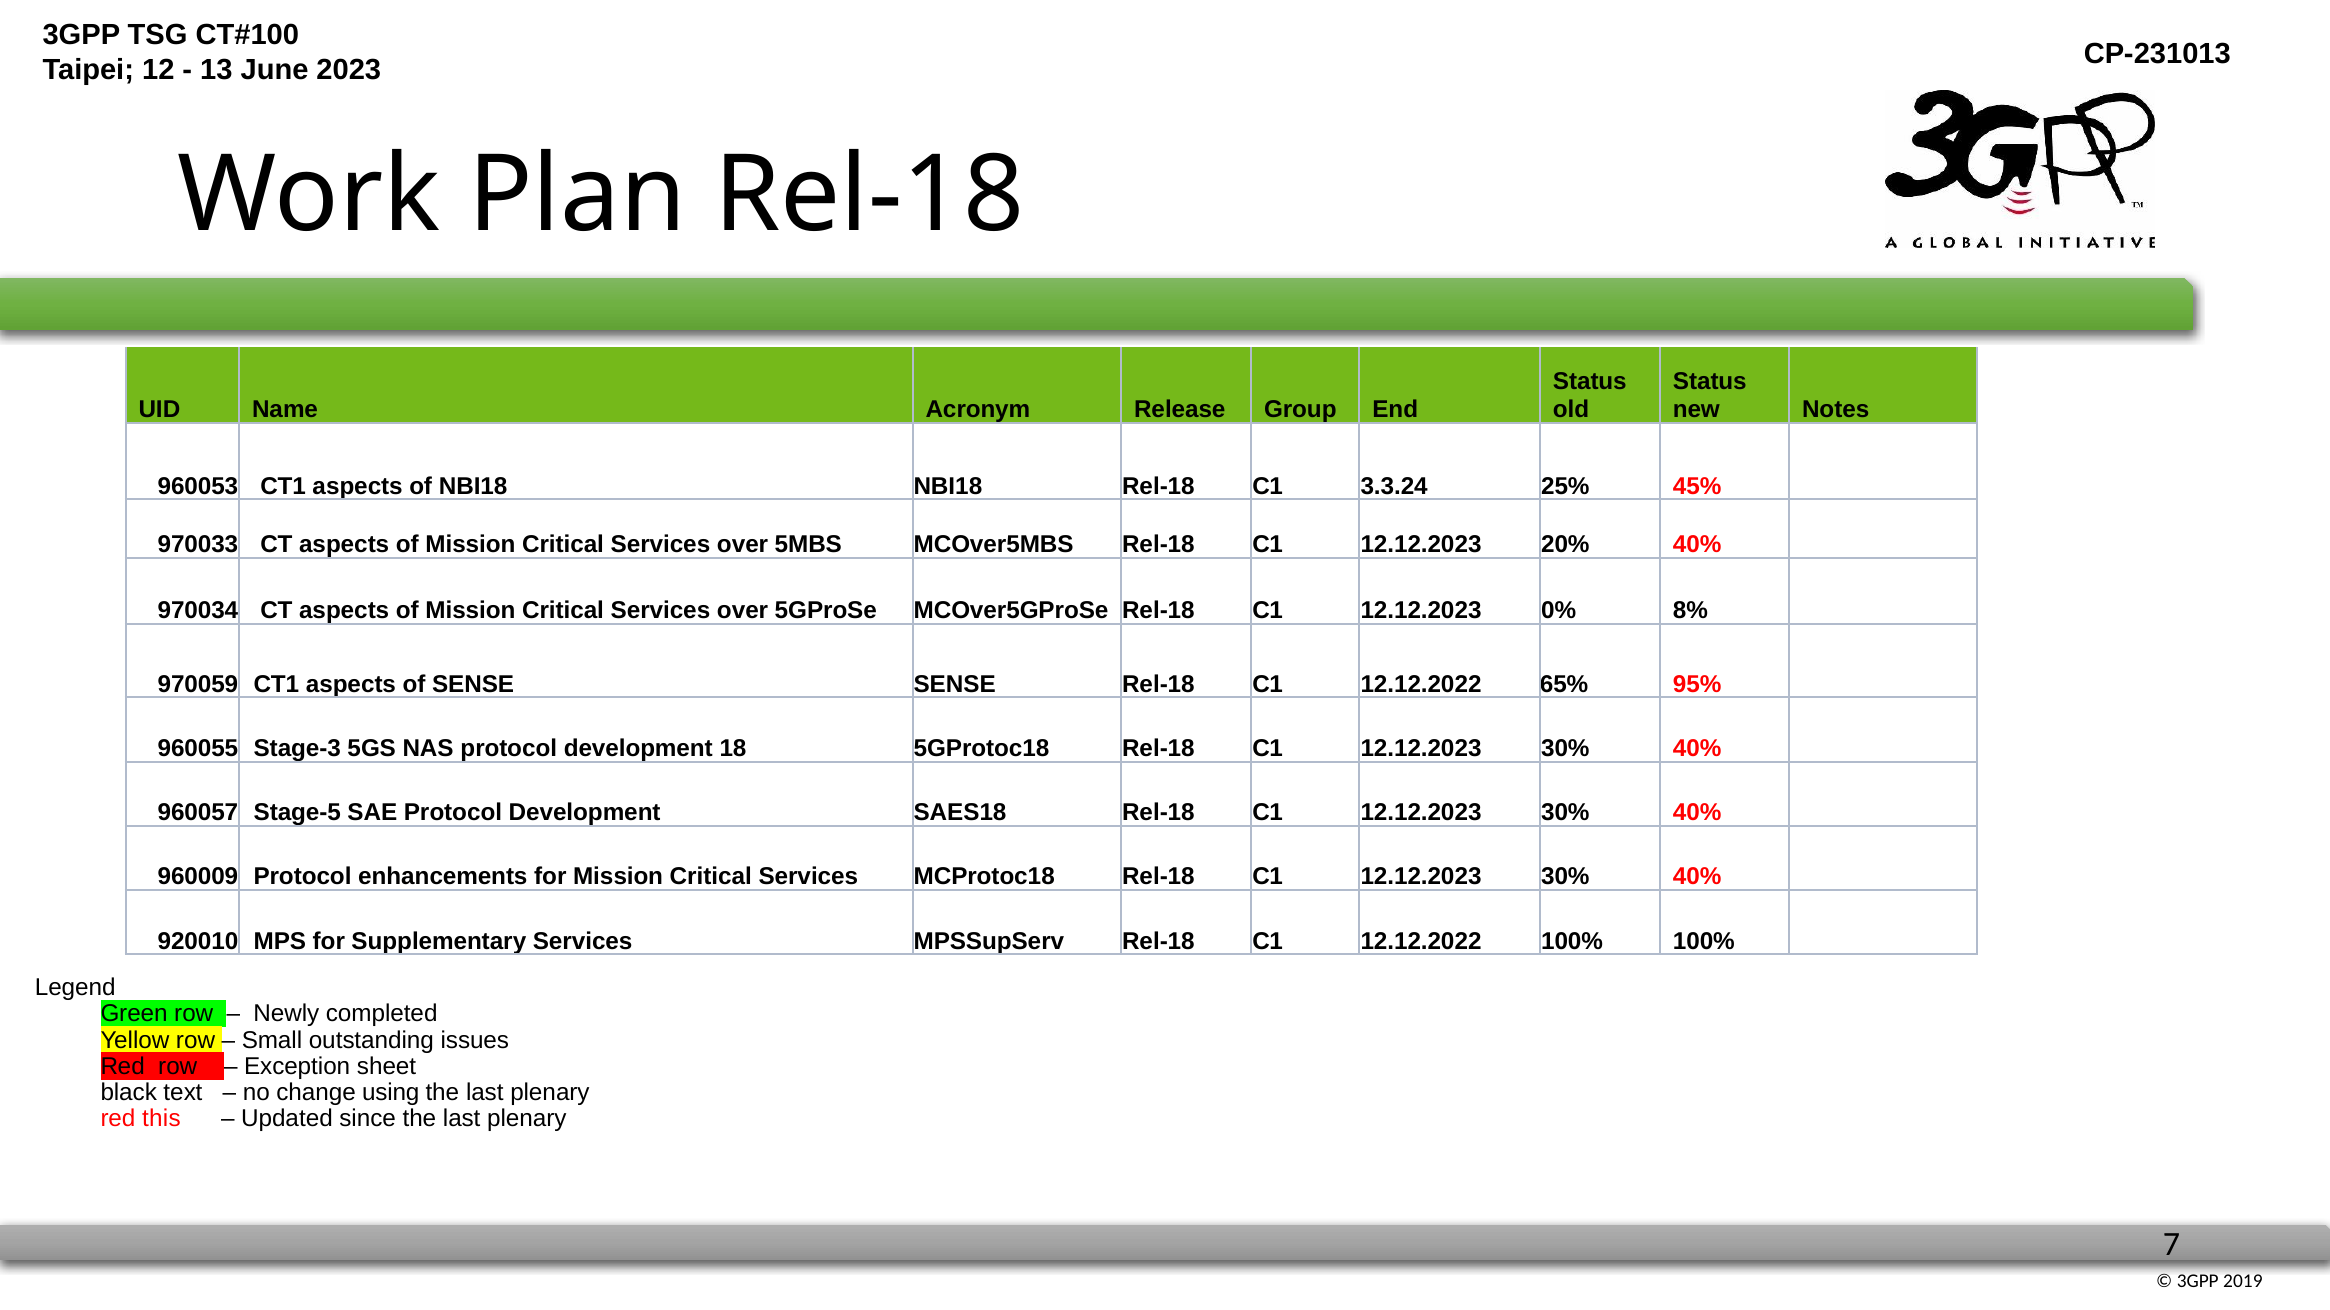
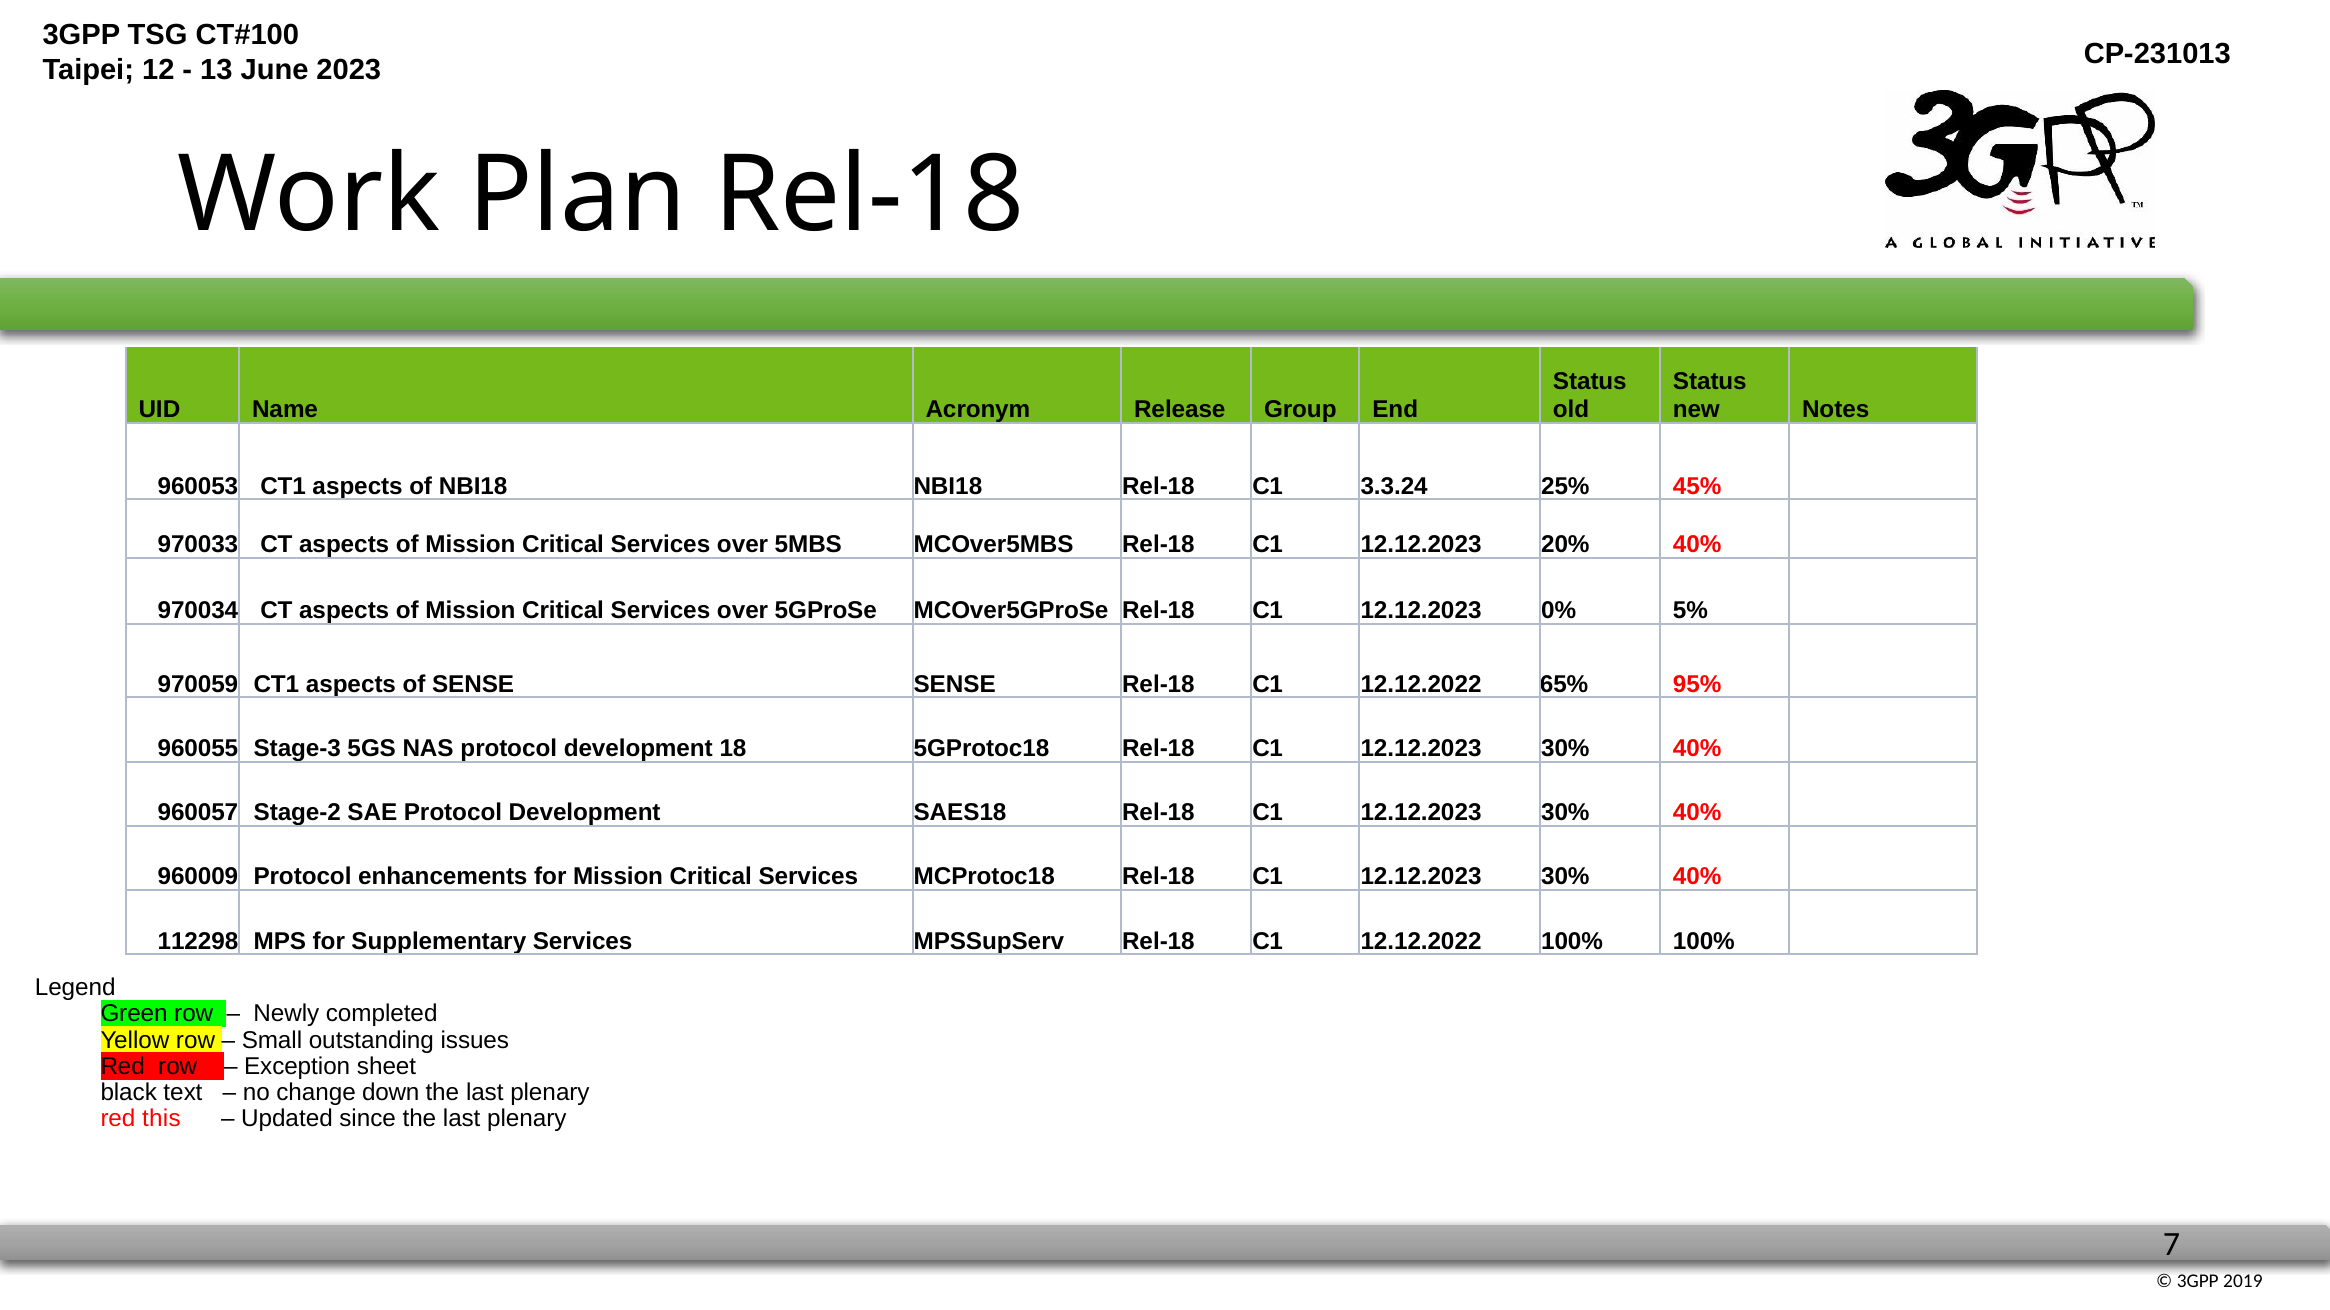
8%: 8% -> 5%
Stage-5: Stage-5 -> Stage-2
920010: 920010 -> 112298
using: using -> down
